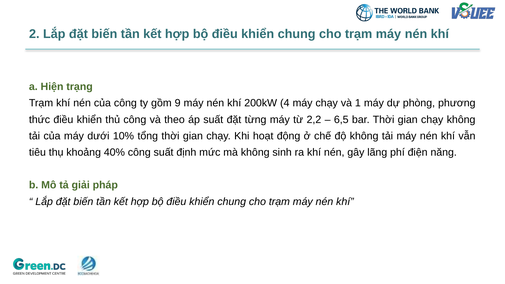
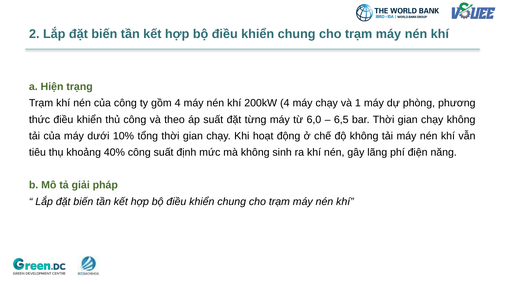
gồm 9: 9 -> 4
2,2: 2,2 -> 6,0
